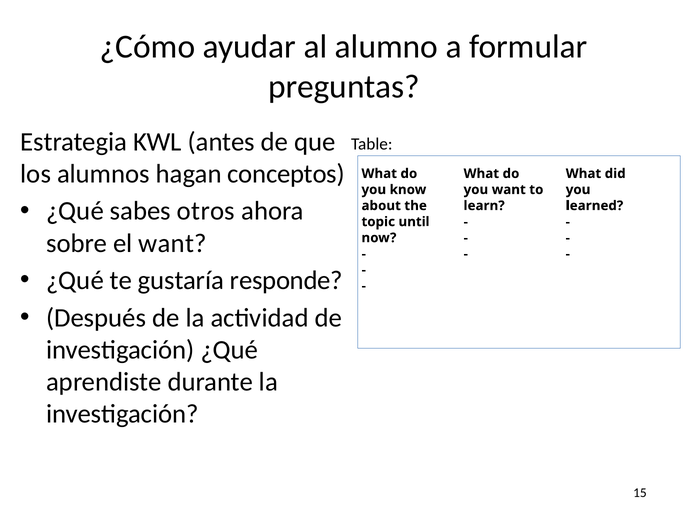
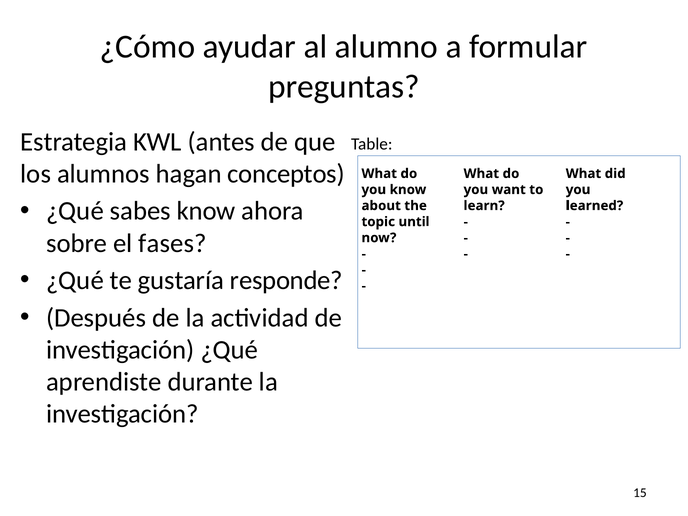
sabes otros: otros -> know
el want: want -> fases
